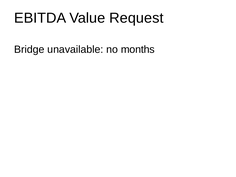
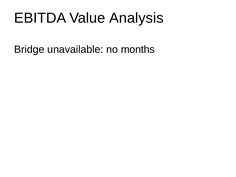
Request: Request -> Analysis
